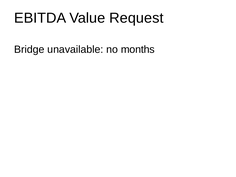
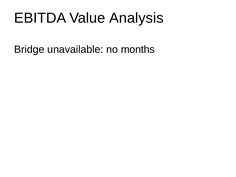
Request: Request -> Analysis
